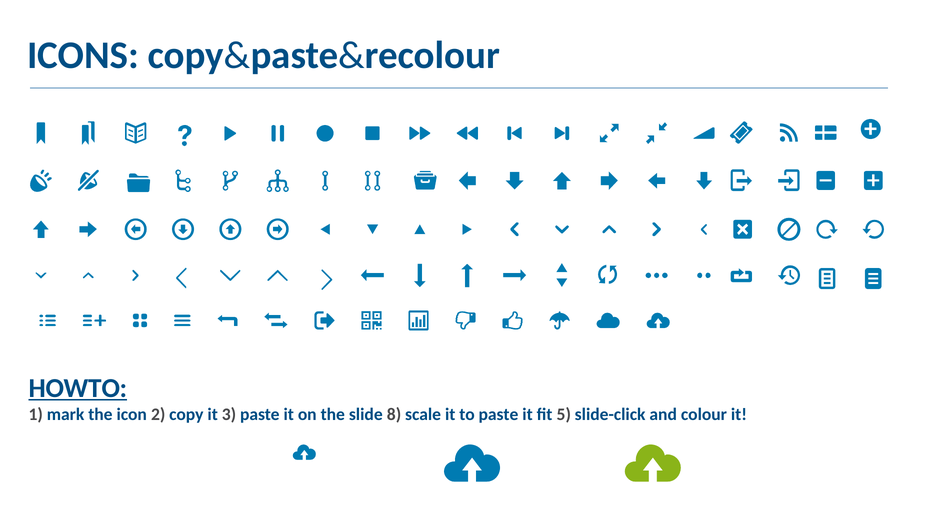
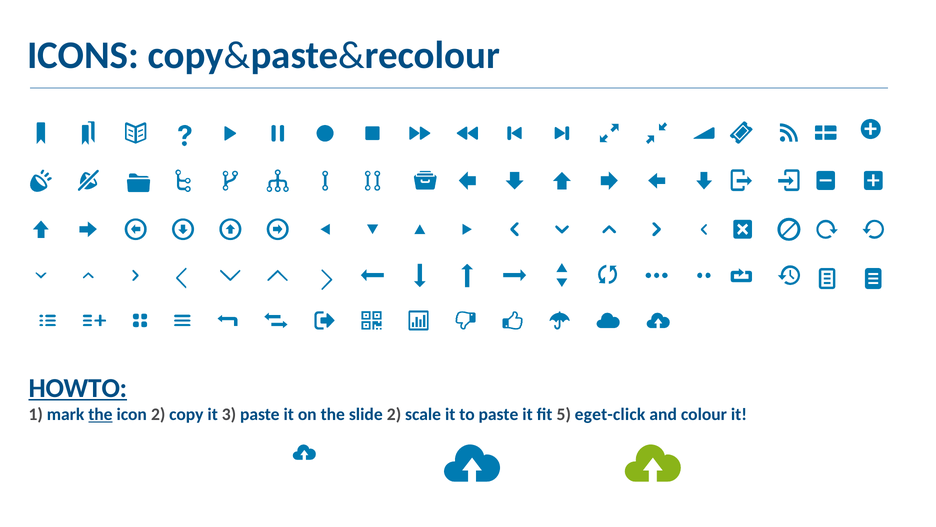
the at (100, 414) underline: none -> present
slide 8: 8 -> 2
slide-click: slide-click -> eget-click
